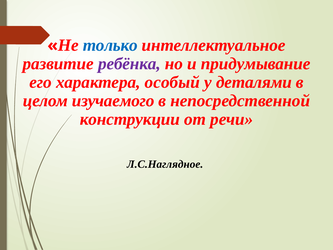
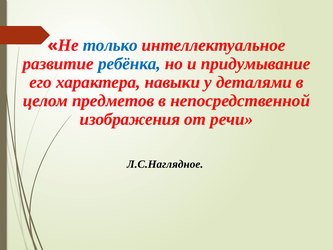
ребёнка colour: purple -> blue
особый: особый -> навыки
изучаемого: изучаемого -> предметов
конструкции: конструкции -> изображения
